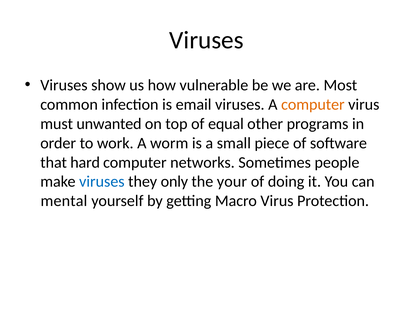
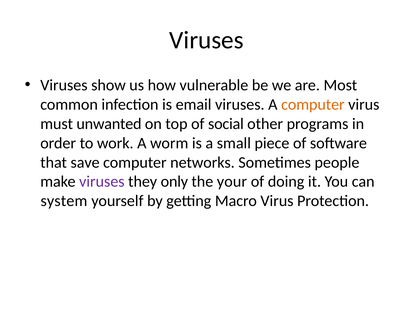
equal: equal -> social
hard: hard -> save
viruses at (102, 182) colour: blue -> purple
mental: mental -> system
